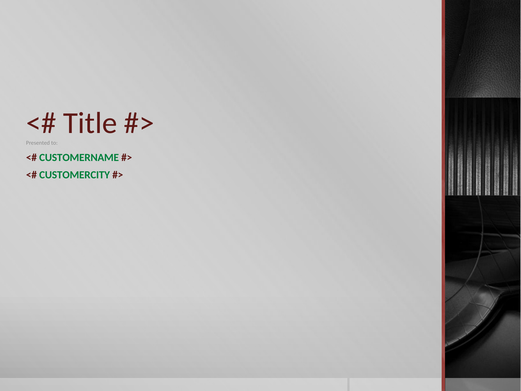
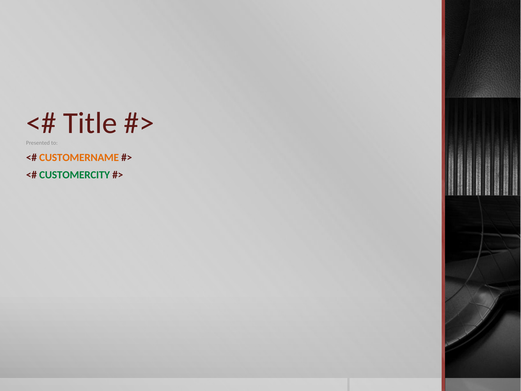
CUSTOMERNAME colour: green -> orange
